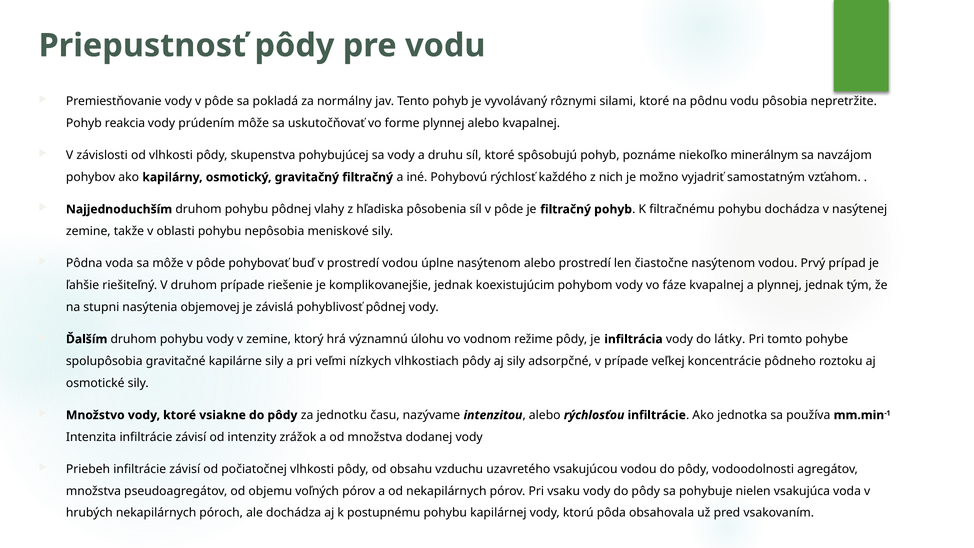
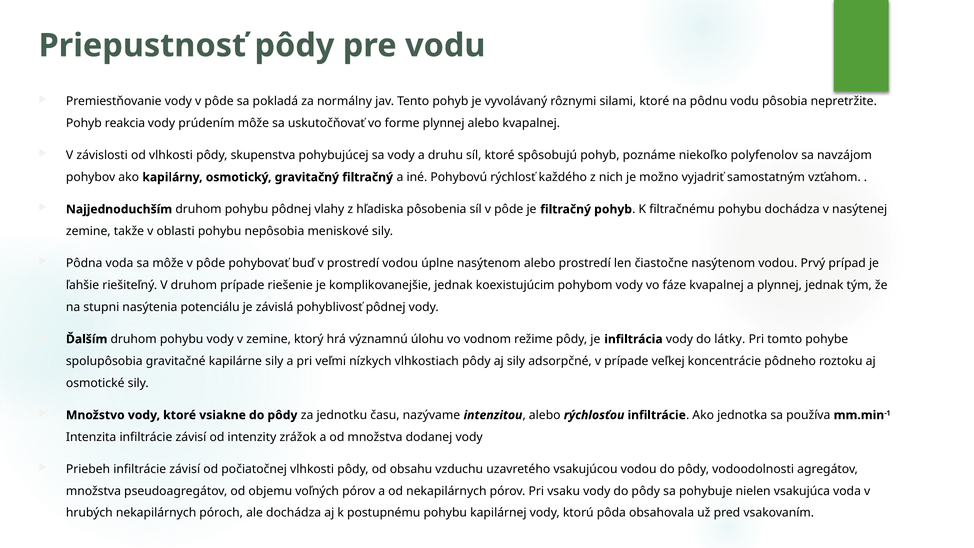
minerálnym: minerálnym -> polyfenolov
objemovej: objemovej -> potenciálu
